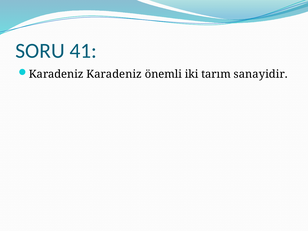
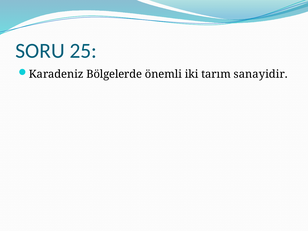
41: 41 -> 25
Karadeniz Karadeniz: Karadeniz -> Bölgelerde
